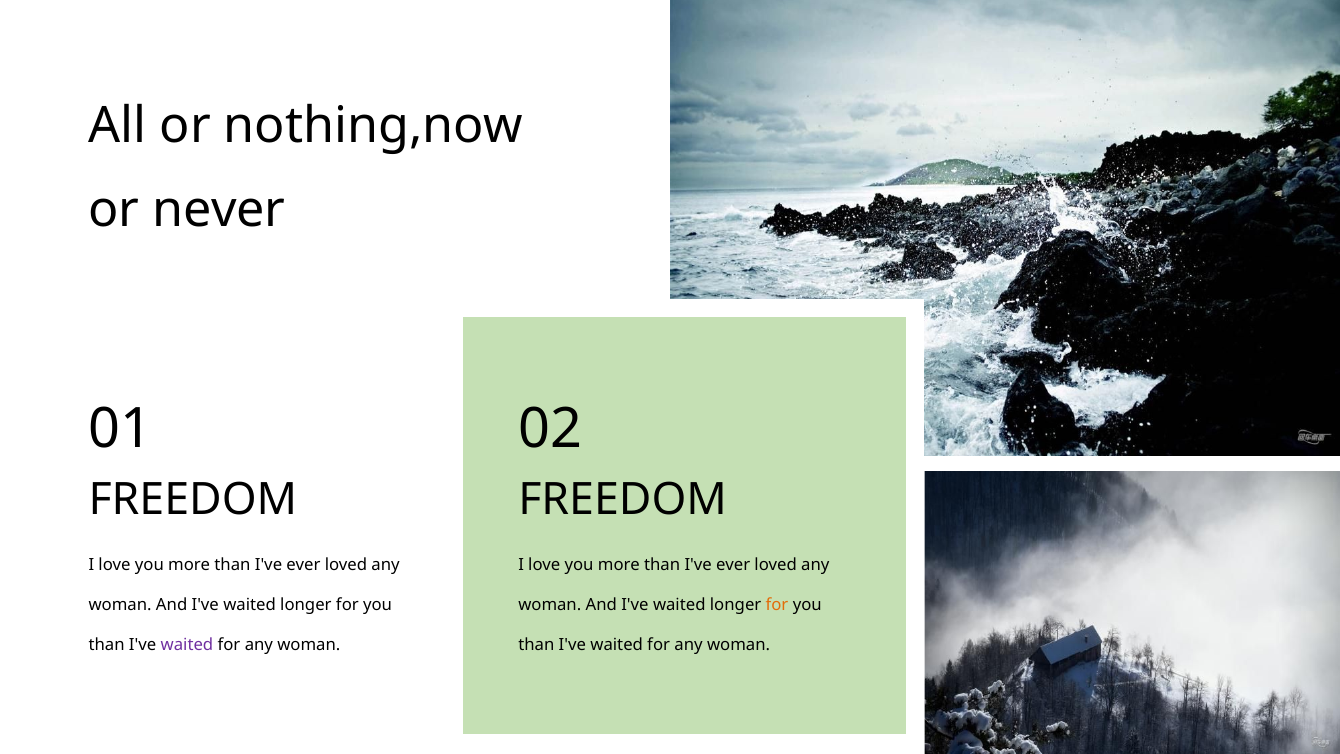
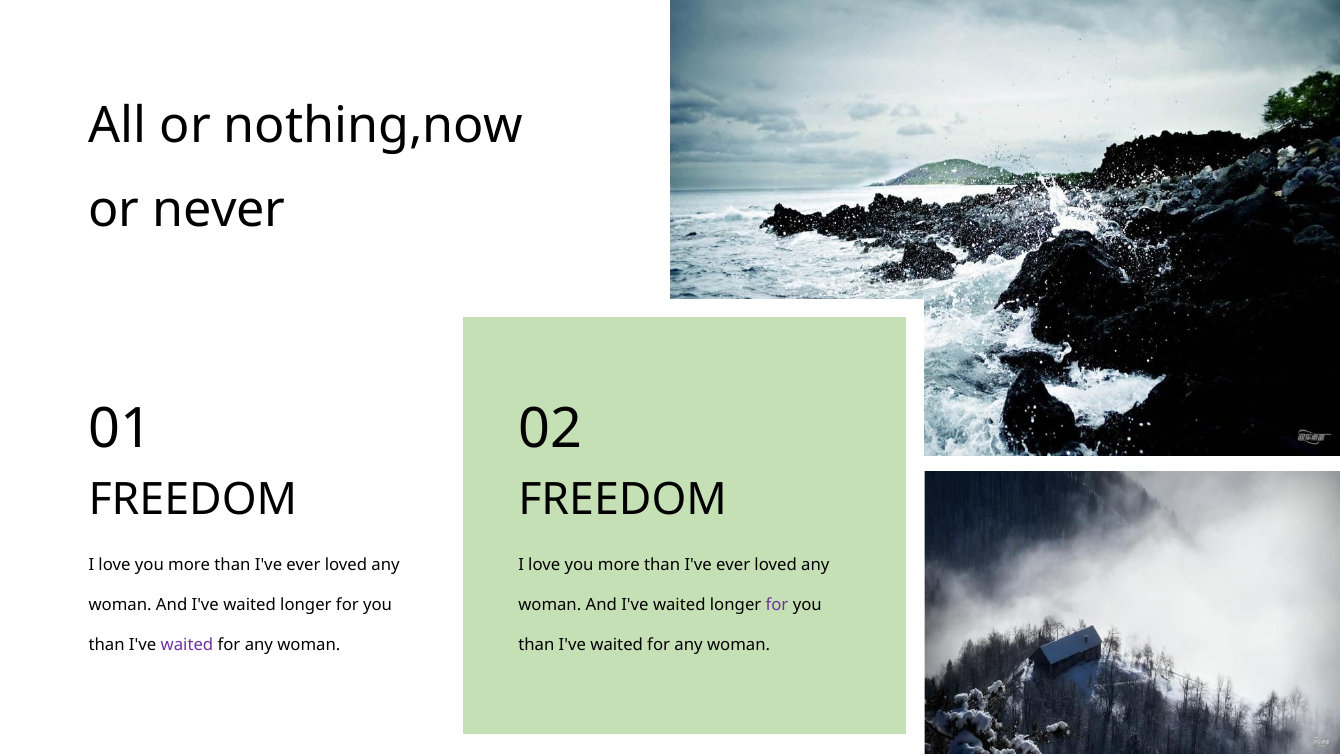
for at (777, 605) colour: orange -> purple
